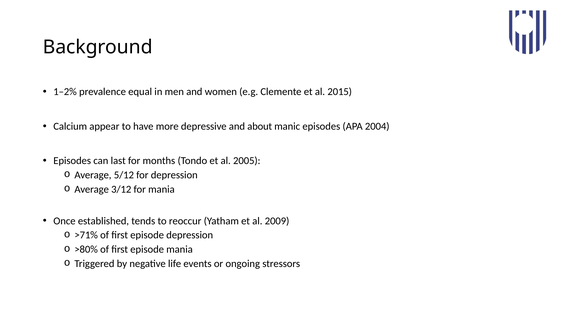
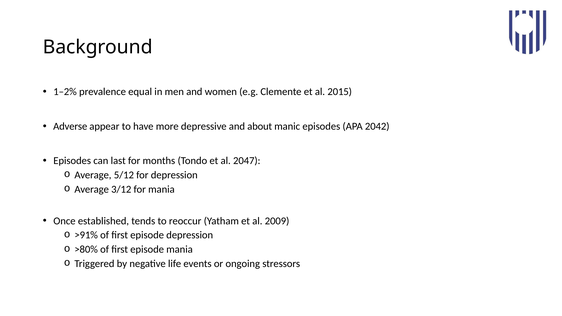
Calcium: Calcium -> Adverse
2004: 2004 -> 2042
2005: 2005 -> 2047
>71%: >71% -> >91%
